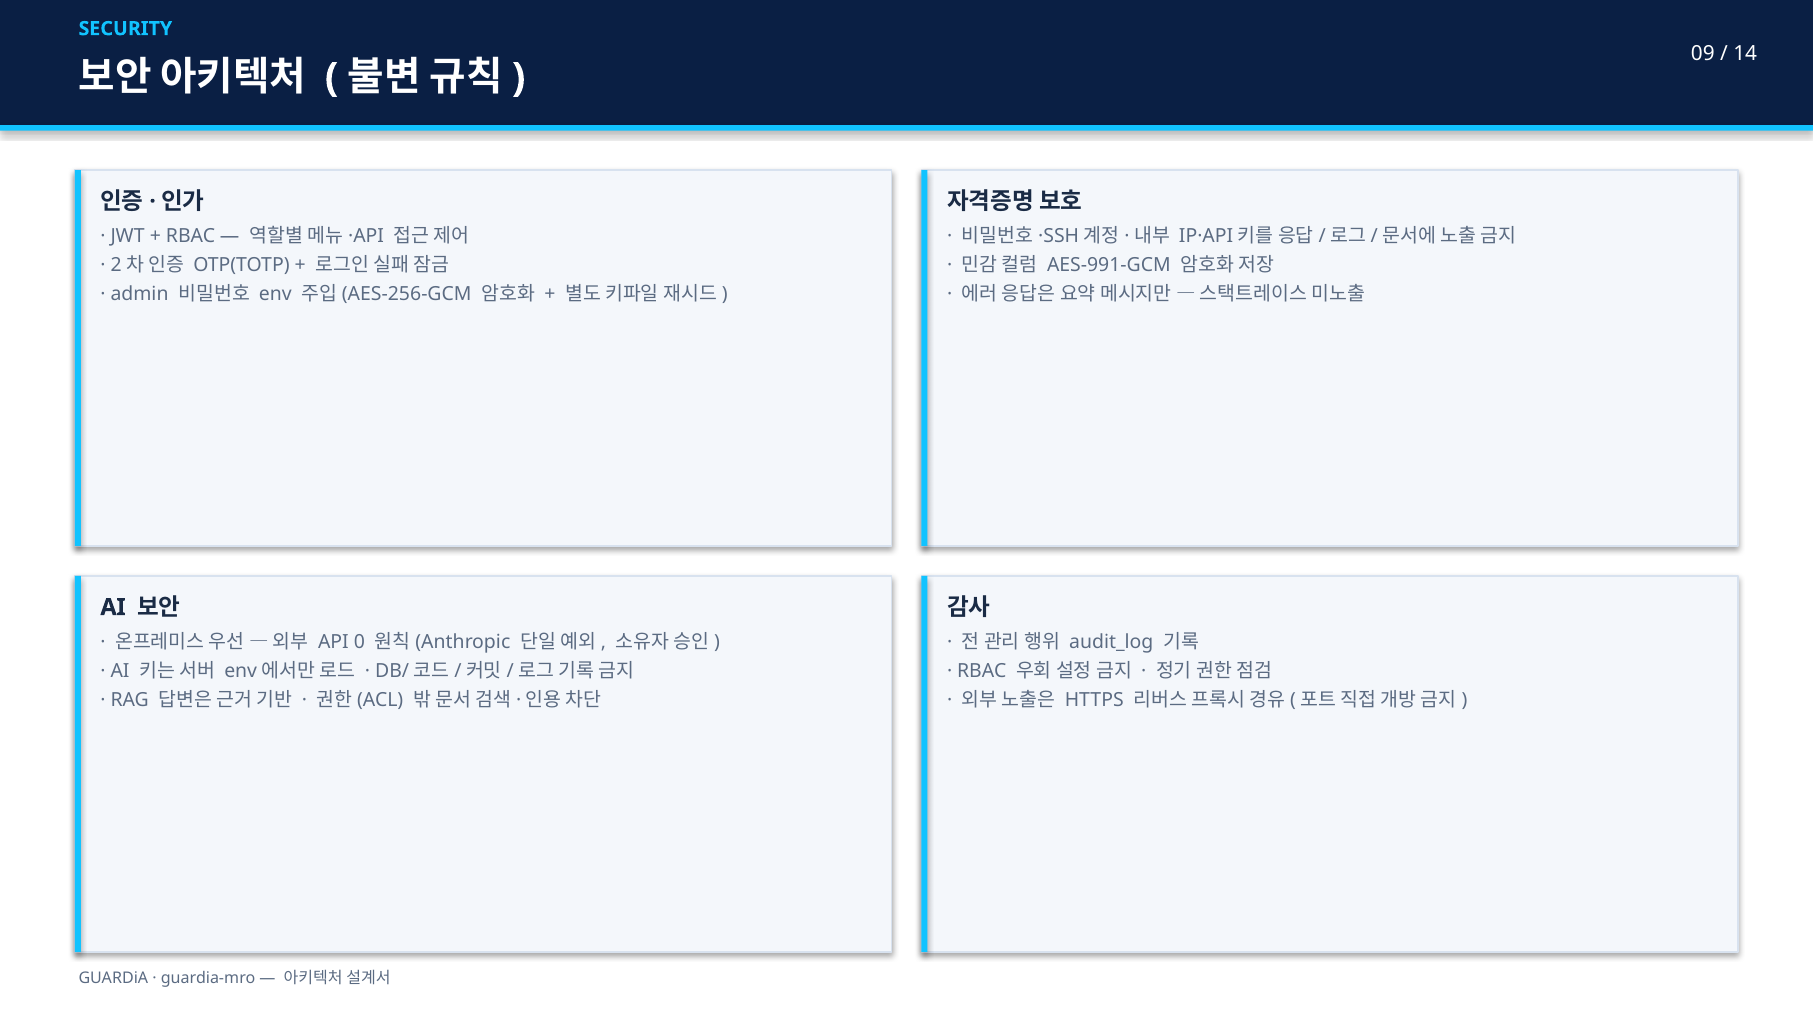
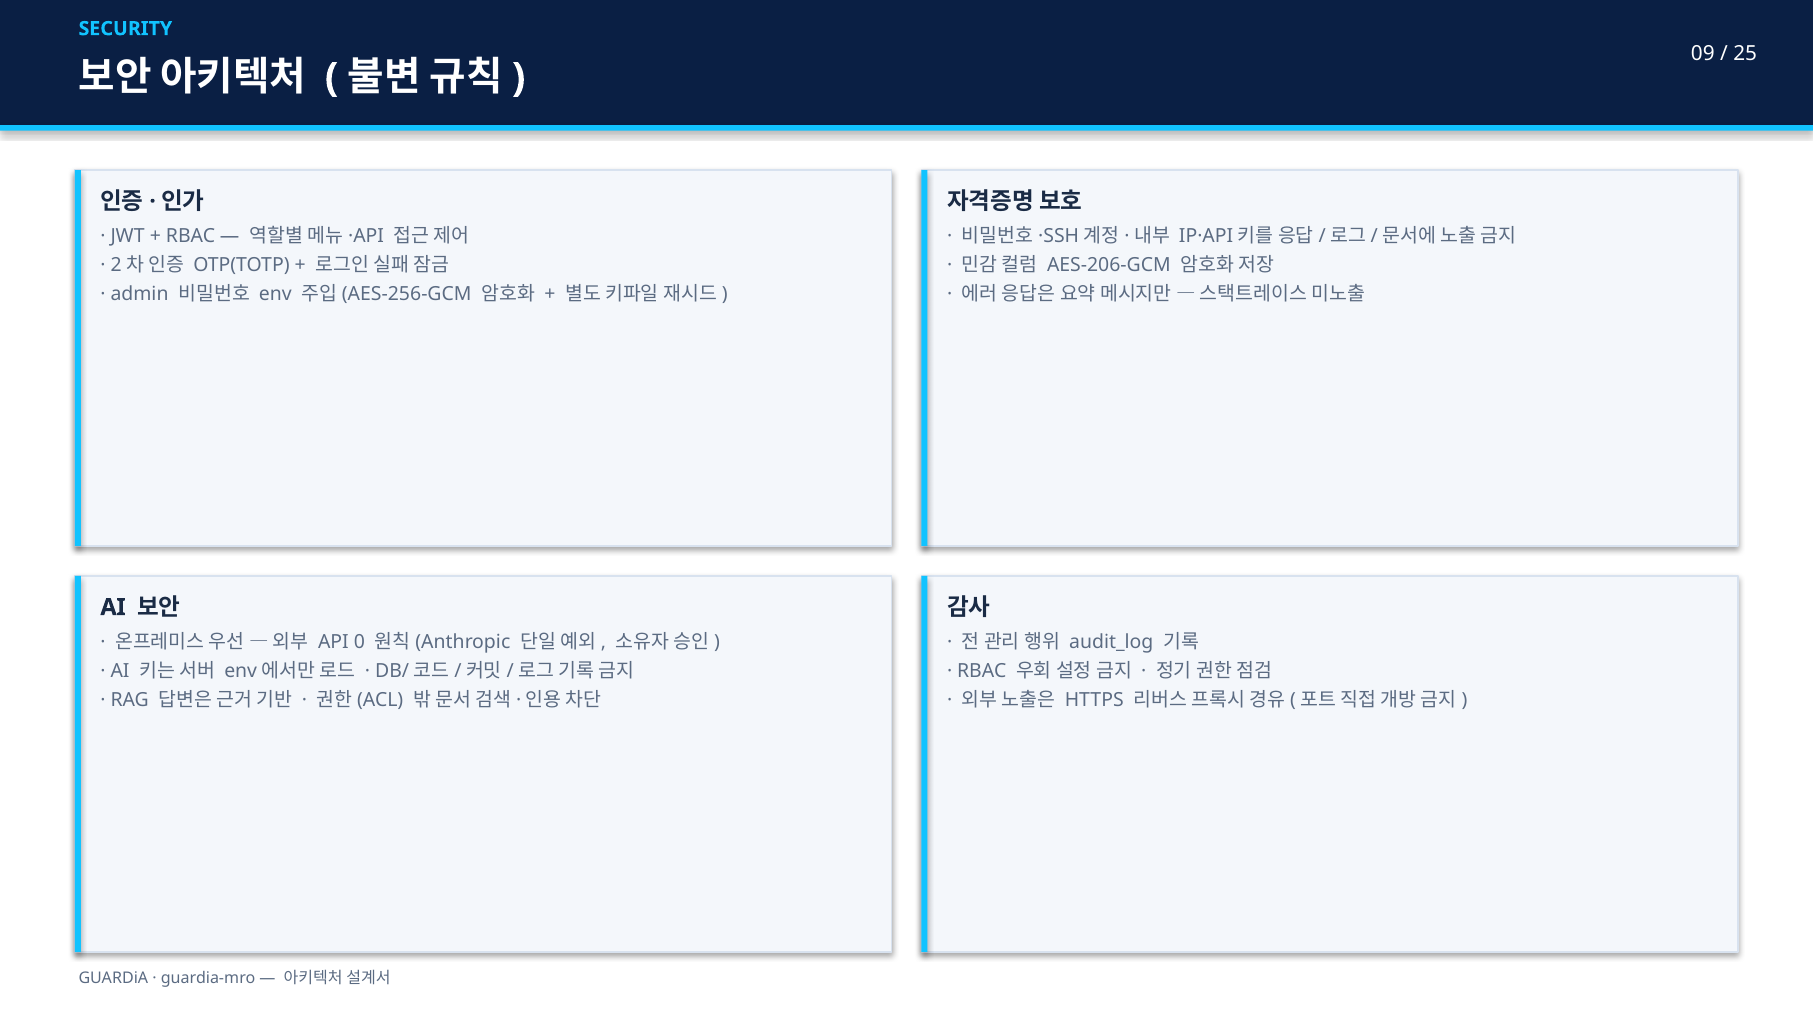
14: 14 -> 25
AES-991-GCM: AES-991-GCM -> AES-206-GCM
